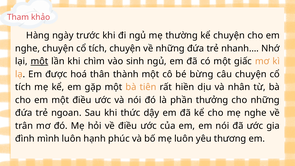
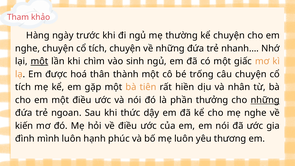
bừng: bừng -> trống
những at (265, 100) underline: none -> present
trân: trân -> kiến
